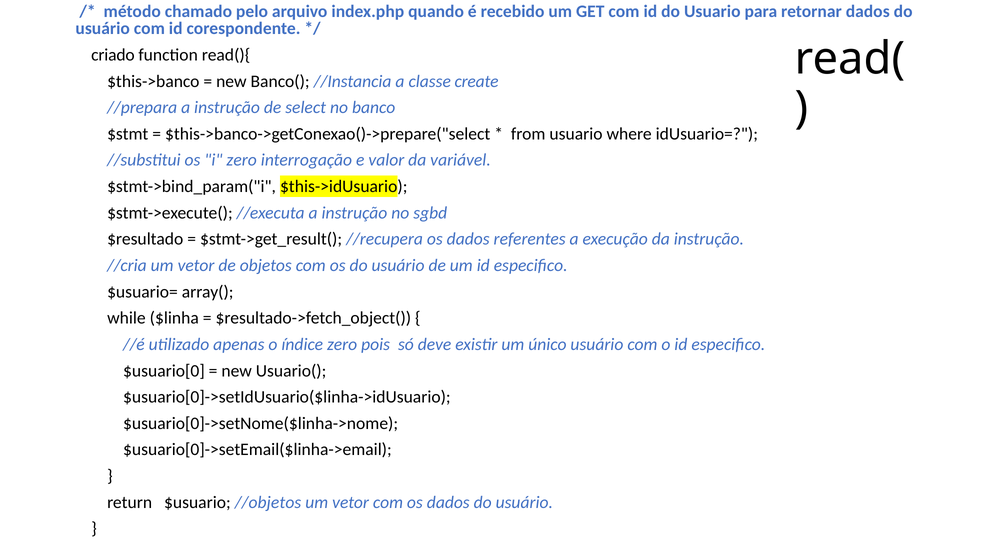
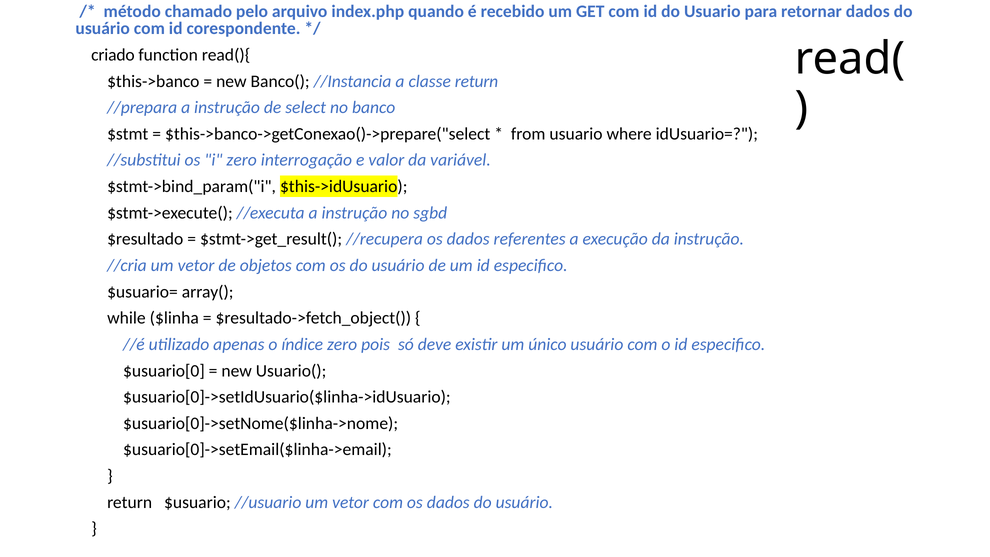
classe create: create -> return
//objetos: //objetos -> //usuario
